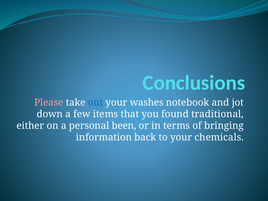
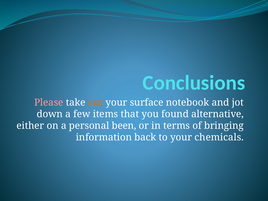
out colour: blue -> orange
washes: washes -> surface
traditional: traditional -> alternative
